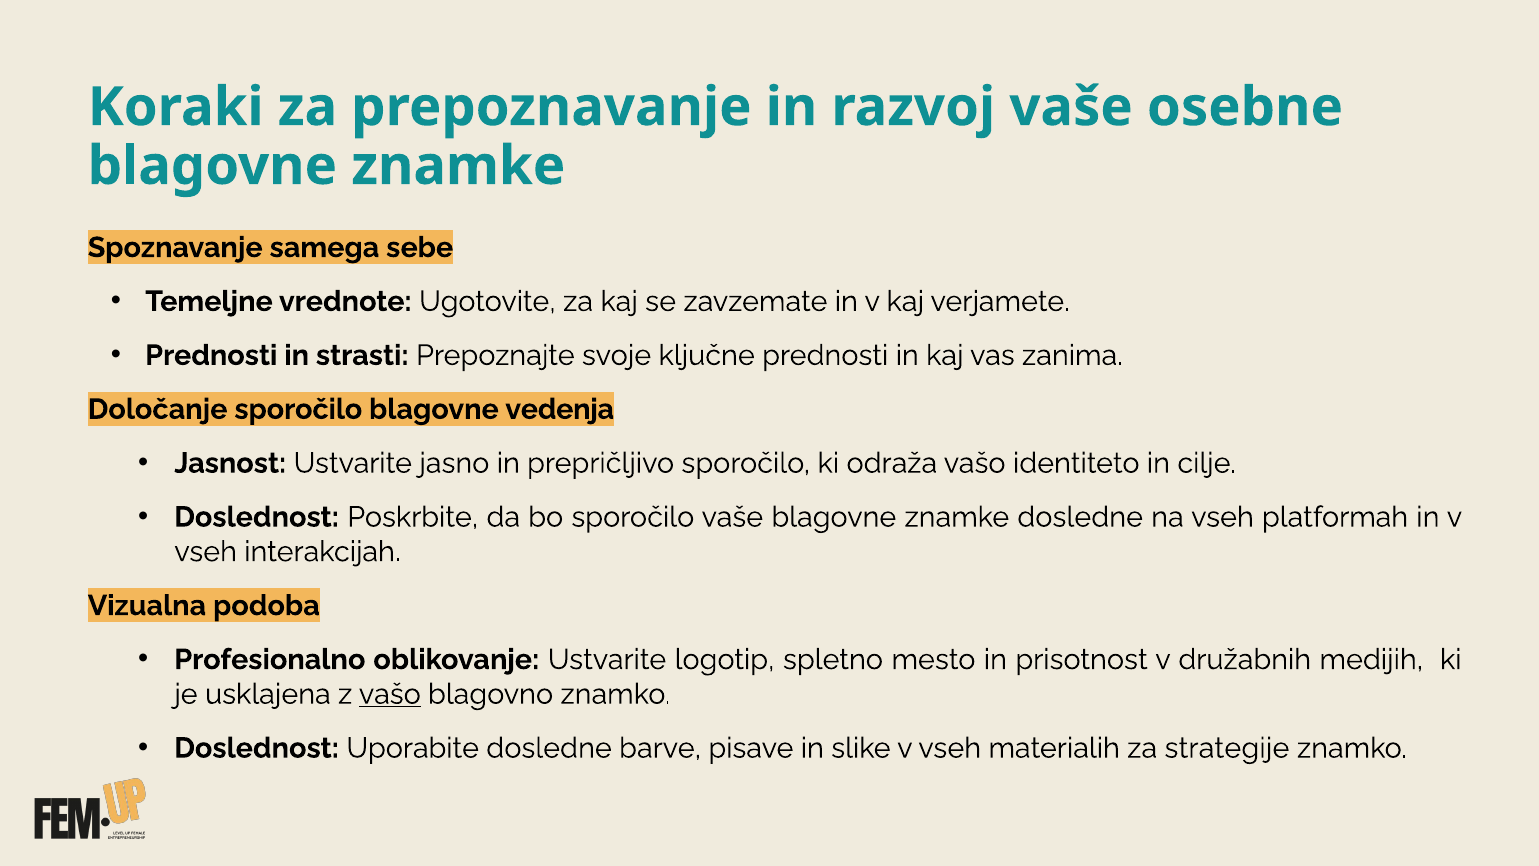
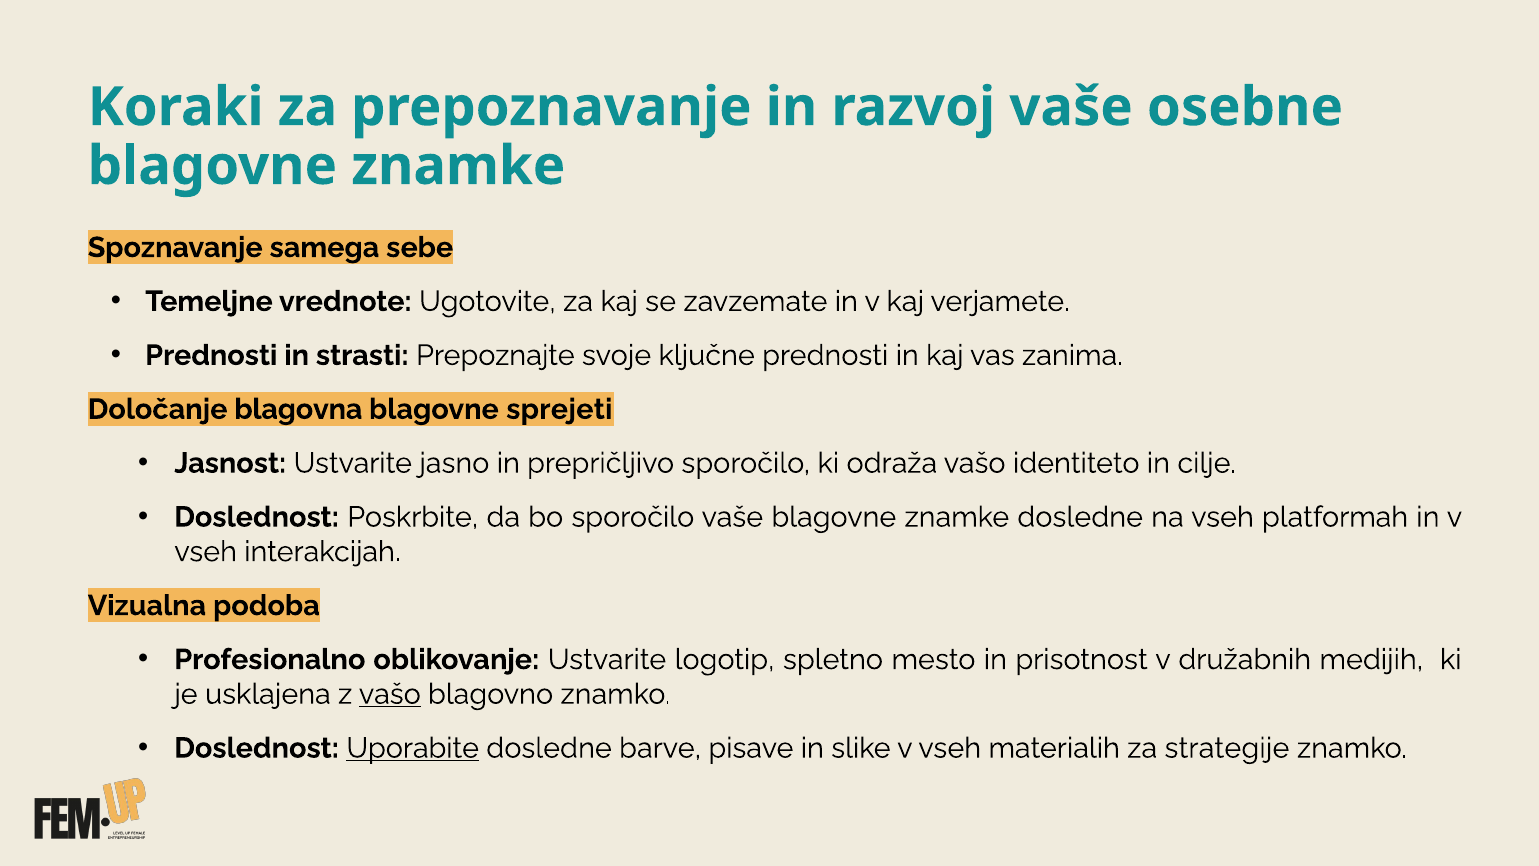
Določanje sporočilo: sporočilo -> blagovna
vedenja: vedenja -> sprejeti
Uporabite underline: none -> present
